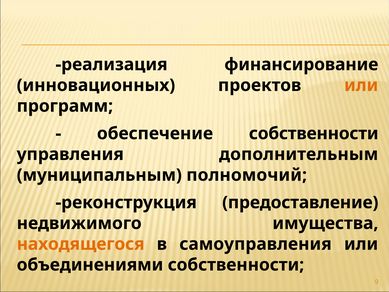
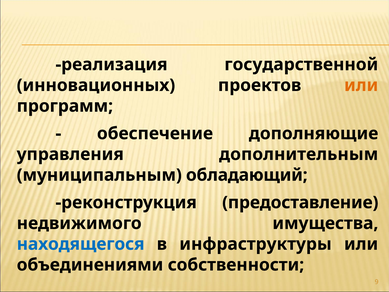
финансирование: финансирование -> государственной
обеспечение собственности: собственности -> дополняющие
полномочий: полномочий -> обладающий
находящегося colour: orange -> blue
самоуправления: самоуправления -> инфраструктуры
